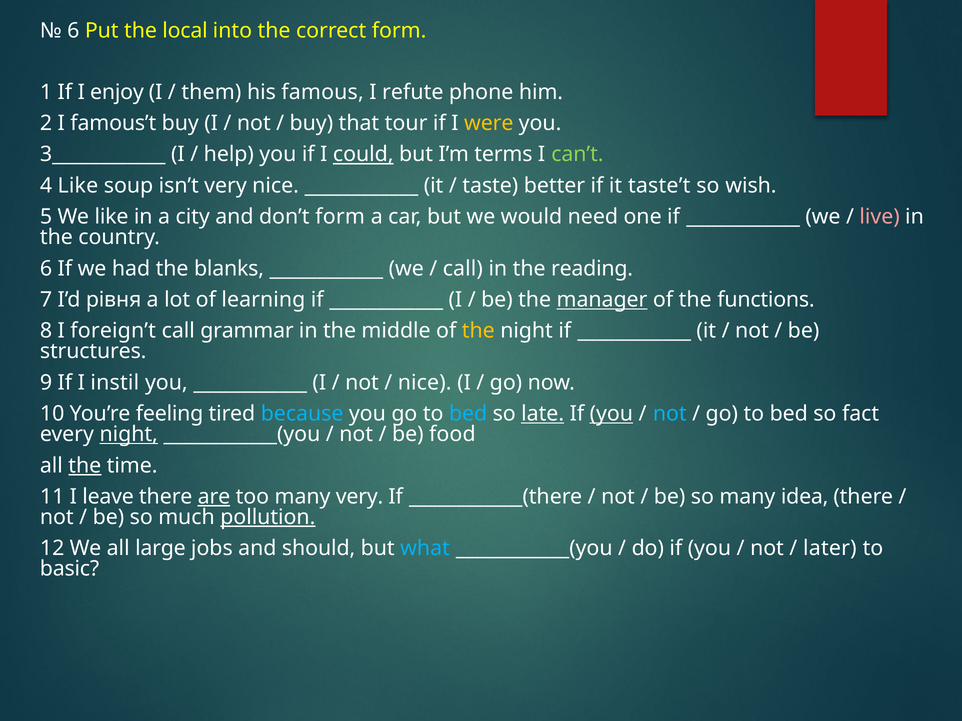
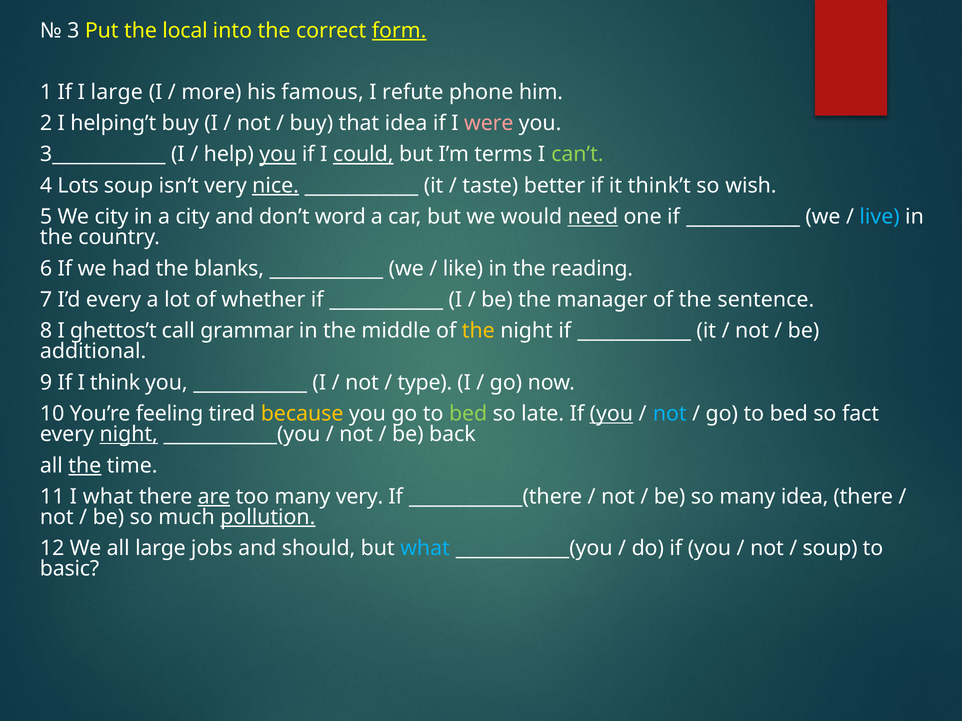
6 at (73, 31): 6 -> 3
form at (399, 31) underline: none -> present
I enjoy: enjoy -> large
them: them -> more
famous’t: famous’t -> helping’t
that tour: tour -> idea
were colour: yellow -> pink
you at (278, 155) underline: none -> present
4 Like: Like -> Lots
nice at (276, 186) underline: none -> present
taste’t: taste’t -> think’t
We like: like -> city
don’t form: form -> word
need underline: none -> present
live colour: pink -> light blue
call at (463, 269): call -> like
I’d рівня: рівня -> every
learning: learning -> whether
manager underline: present -> none
functions: functions -> sentence
foreign’t: foreign’t -> ghettos’t
structures: structures -> additional
instil: instil -> think
nice at (425, 383): nice -> type
because colour: light blue -> yellow
bed at (468, 414) colour: light blue -> light green
late underline: present -> none
food: food -> back
I leave: leave -> what
later at (830, 549): later -> soup
